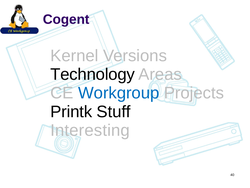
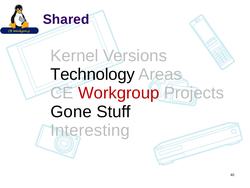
Cogent: Cogent -> Shared
Workgroup colour: blue -> red
Printk: Printk -> Gone
